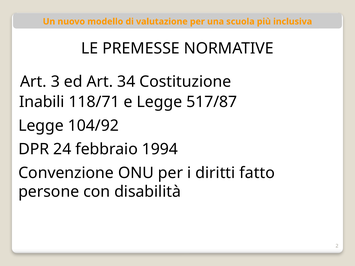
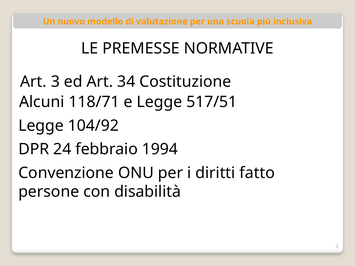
Inabili: Inabili -> Alcuni
517/87: 517/87 -> 517/51
